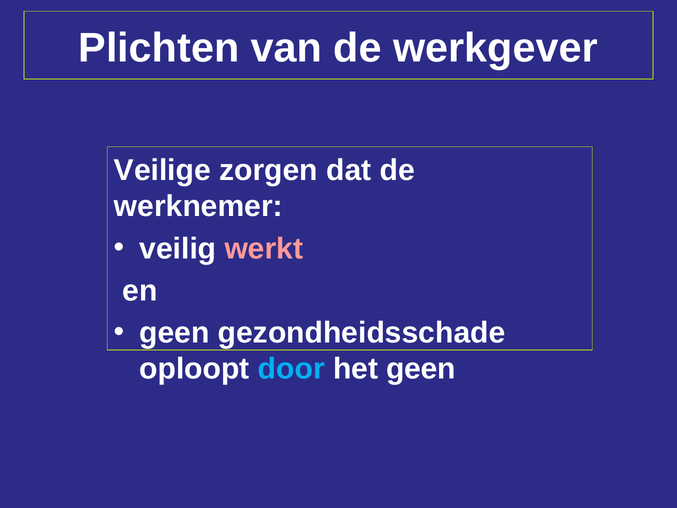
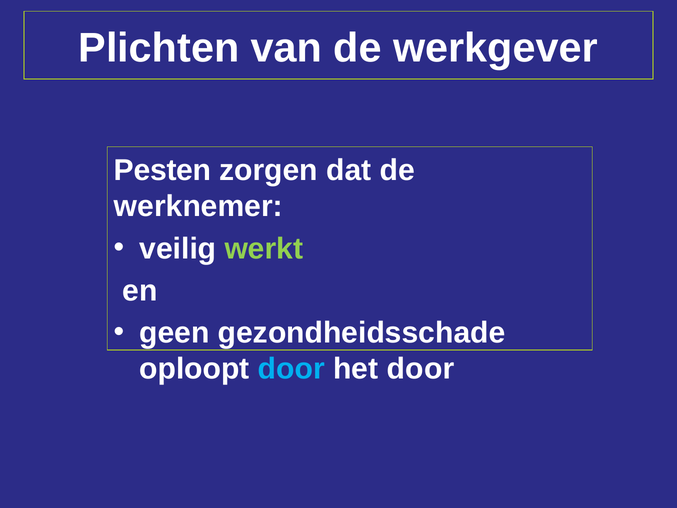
Veilige: Veilige -> Pesten
werkt colour: pink -> light green
het geen: geen -> door
